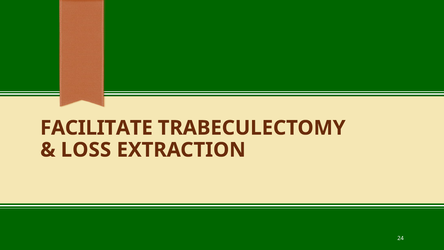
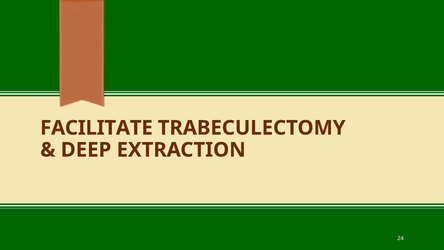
LOSS: LOSS -> DEEP
